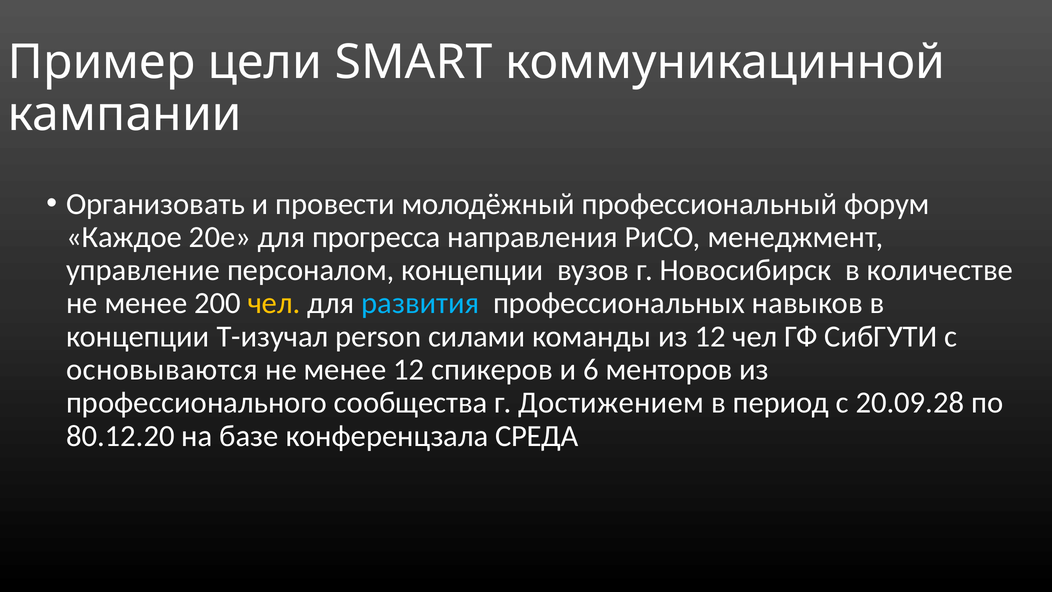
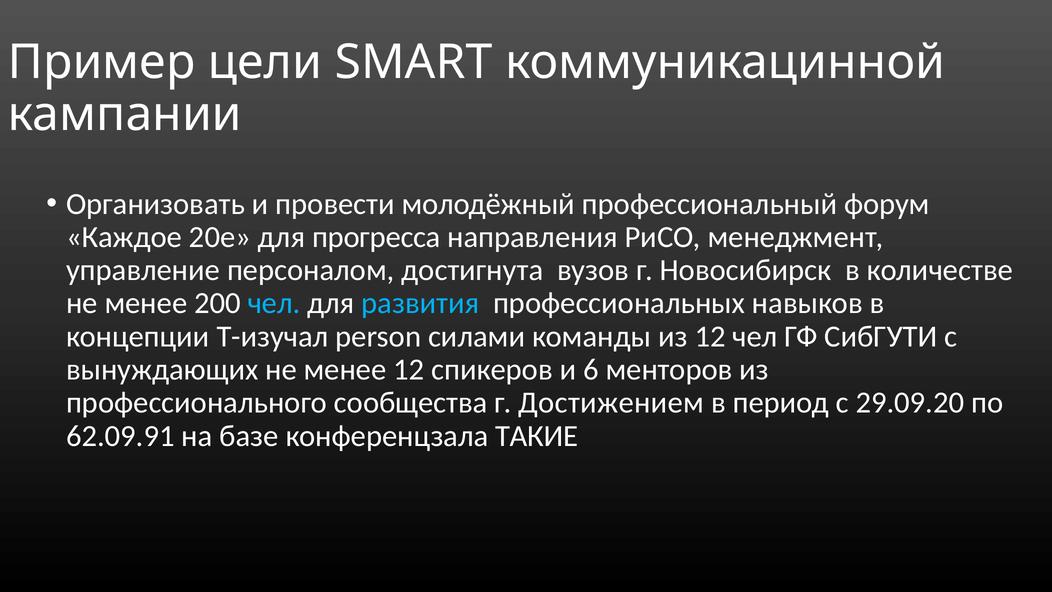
персоналом концепции: концепции -> достигнута
чел at (274, 303) colour: yellow -> light blue
основываются: основываются -> вынуждающих
20.09.28: 20.09.28 -> 29.09.20
80.12.20: 80.12.20 -> 62.09.91
СРЕДА: СРЕДА -> ТАКИЕ
